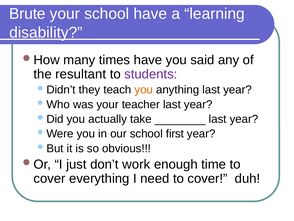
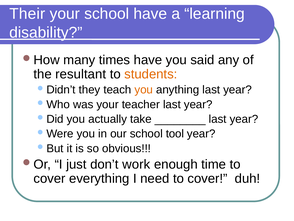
Brute: Brute -> Their
students colour: purple -> orange
first: first -> tool
